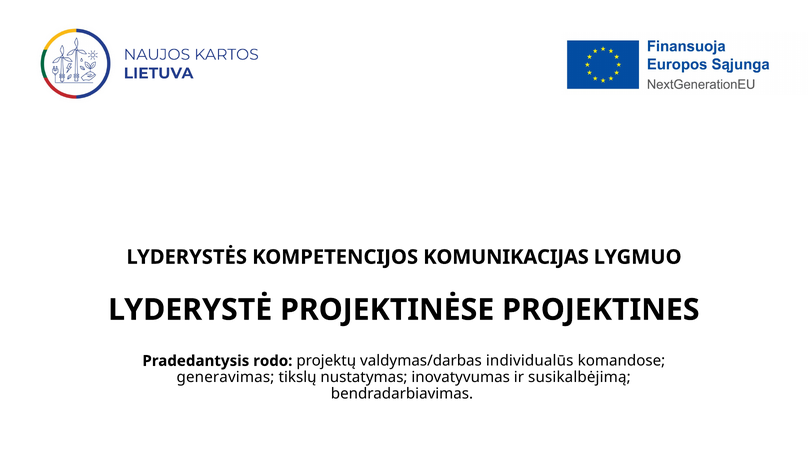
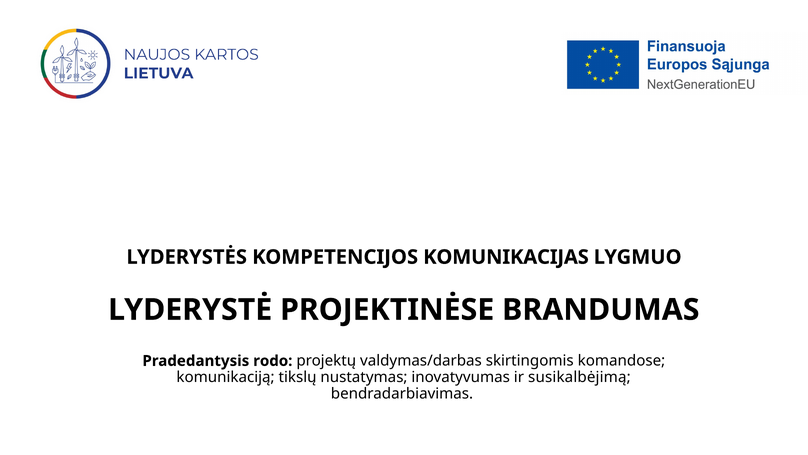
PROJEKTINES: PROJEKTINES -> BRANDUMAS
individualūs: individualūs -> skirtingomis
generavimas: generavimas -> komunikaciją
